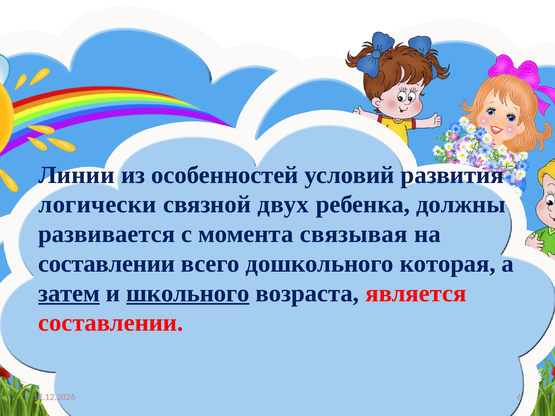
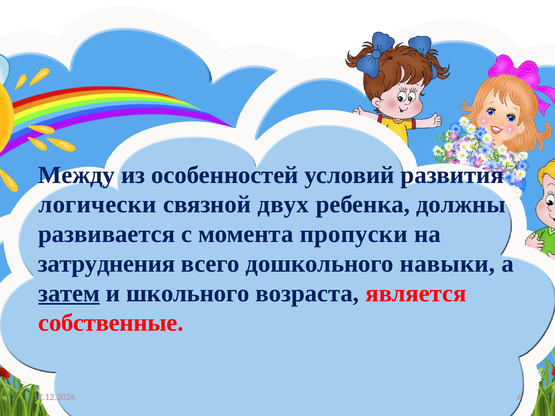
Линии: Линии -> Между
связывая: связывая -> пропуски
составлении at (107, 264): составлении -> затруднения
которая: которая -> навыки
школьного underline: present -> none
составлении at (111, 323): составлении -> собственные
